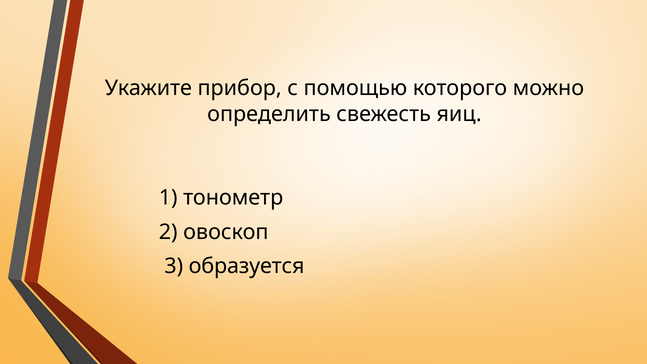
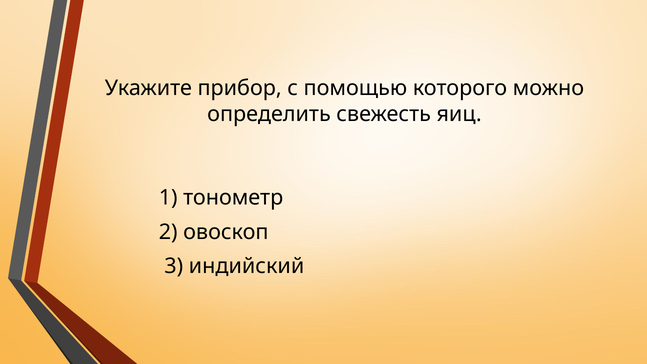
образуется: образуется -> индийский
